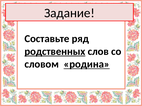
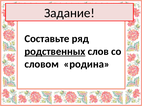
родина underline: present -> none
